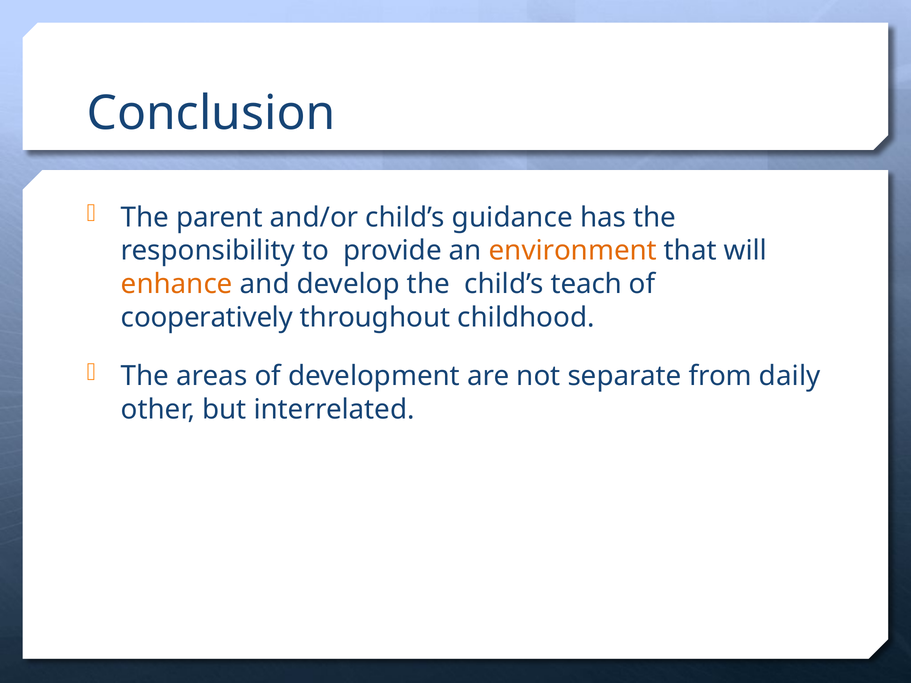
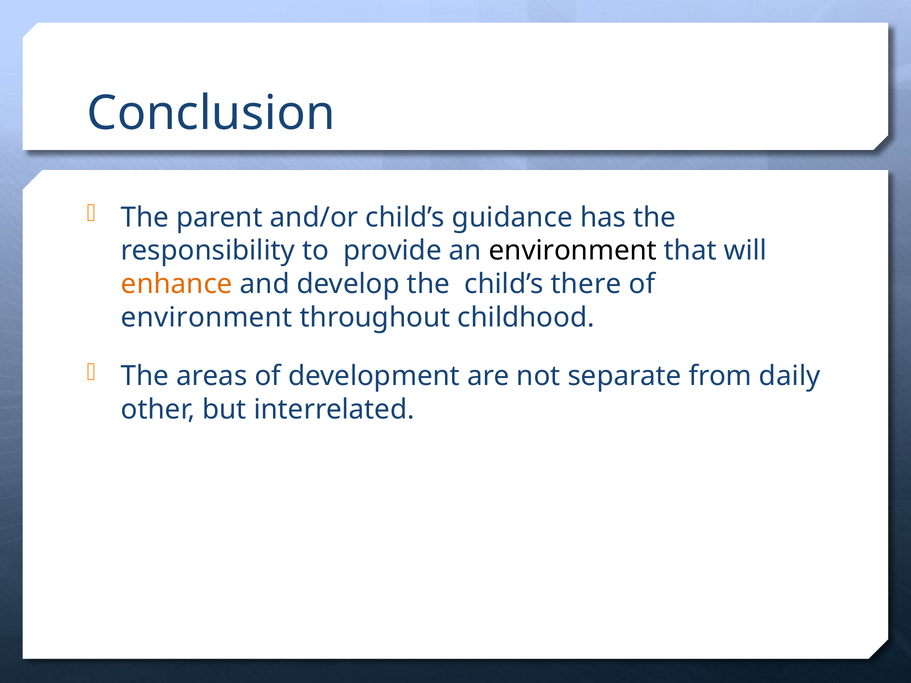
environment at (573, 251) colour: orange -> black
teach: teach -> there
cooperatively at (207, 318): cooperatively -> environment
